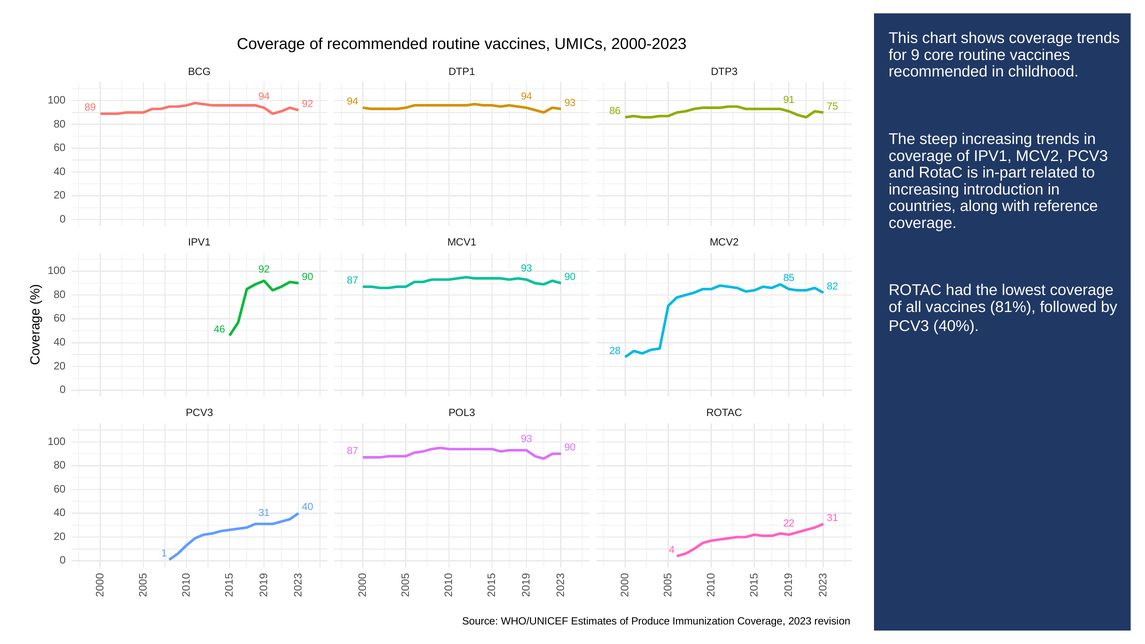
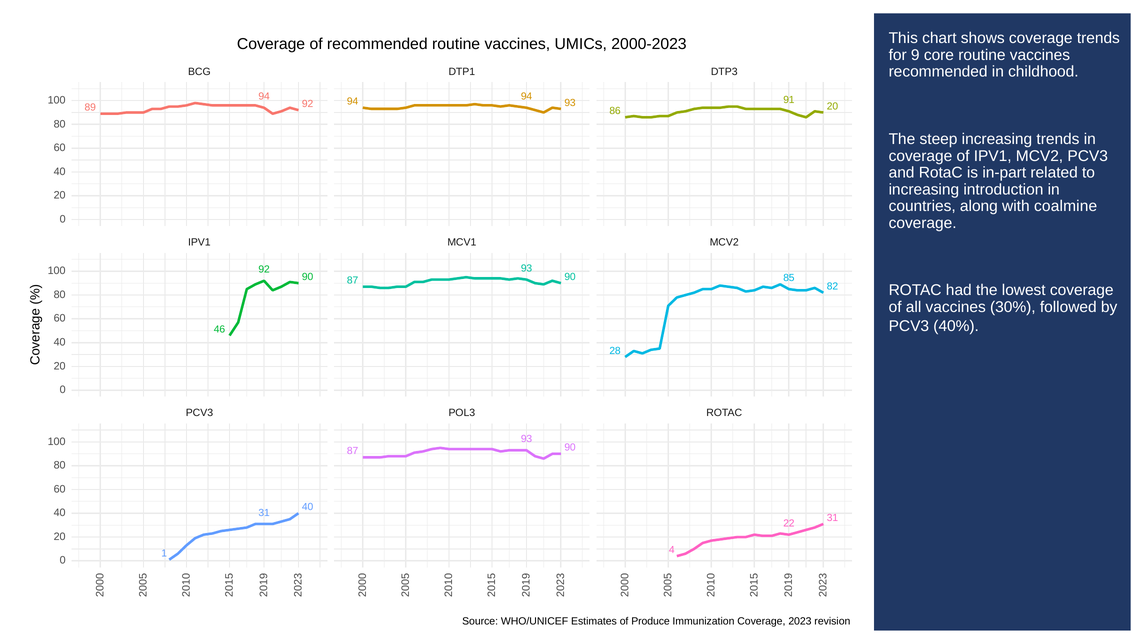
86 75: 75 -> 20
reference: reference -> coalmine
81%: 81% -> 30%
